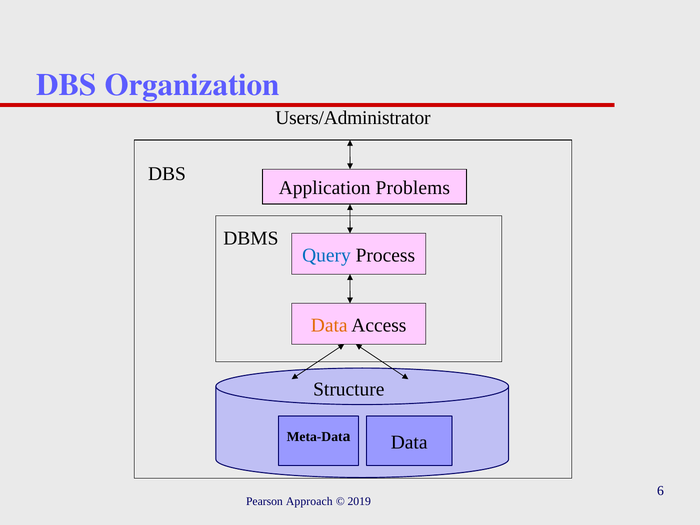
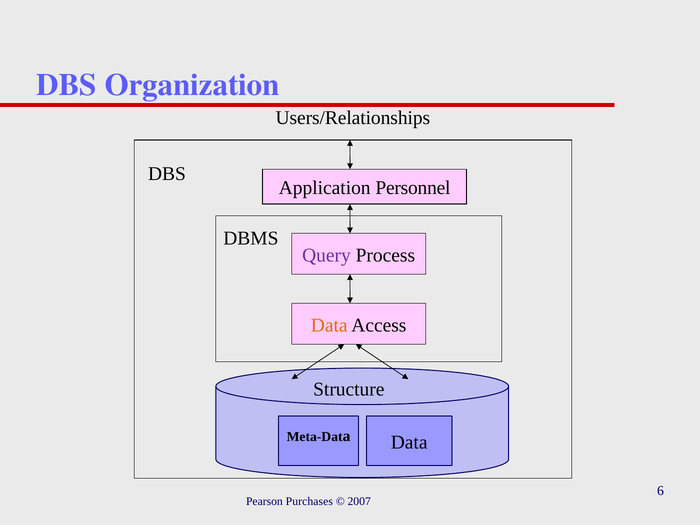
Users/Administrator: Users/Administrator -> Users/Relationships
Problems: Problems -> Personnel
Query colour: blue -> purple
Approach: Approach -> Purchases
2019: 2019 -> 2007
